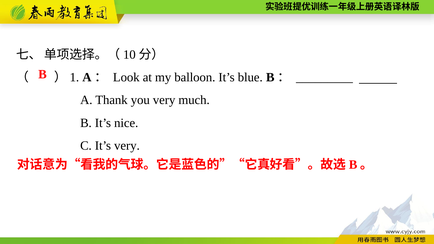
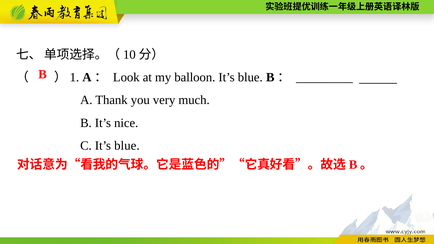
C It’s very: very -> blue
